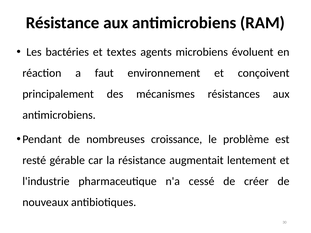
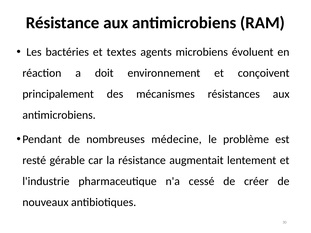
faut: faut -> doit
croissance: croissance -> médecine
